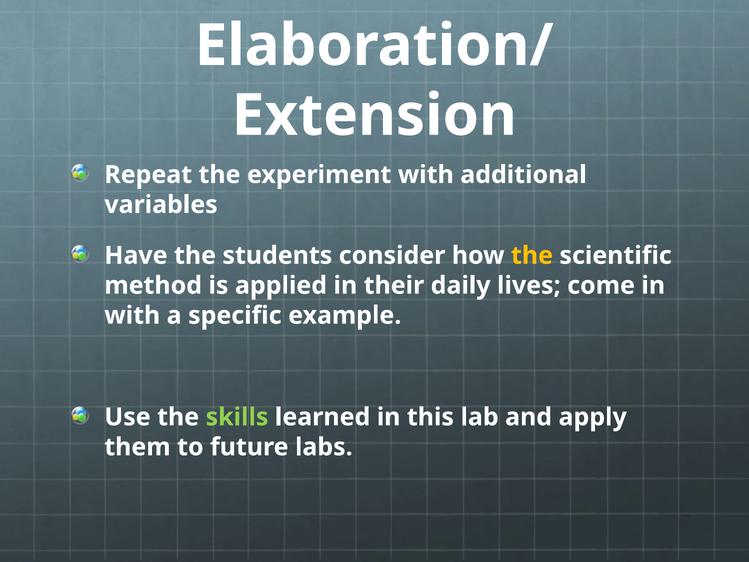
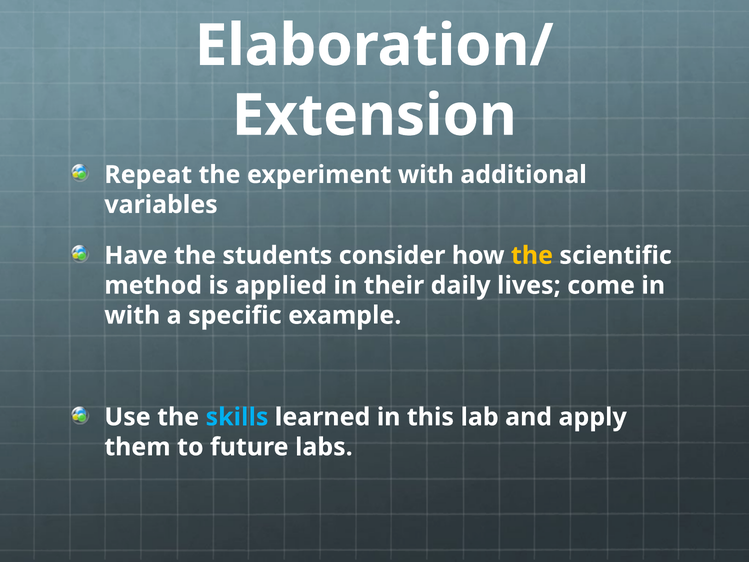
skills colour: light green -> light blue
